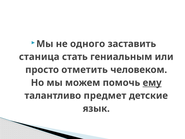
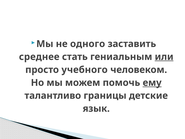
станица: станица -> среднее
или underline: none -> present
отметить: отметить -> учебного
предмет: предмет -> границы
